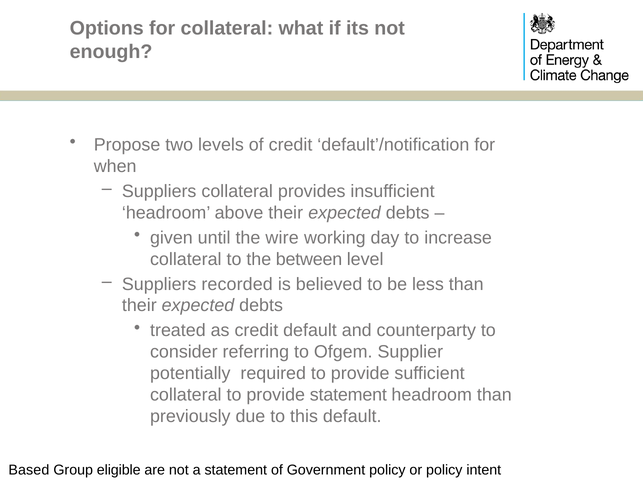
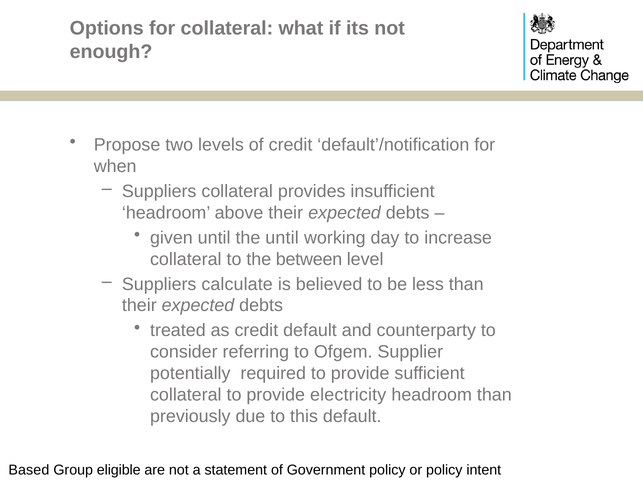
the wire: wire -> until
recorded: recorded -> calculate
provide statement: statement -> electricity
